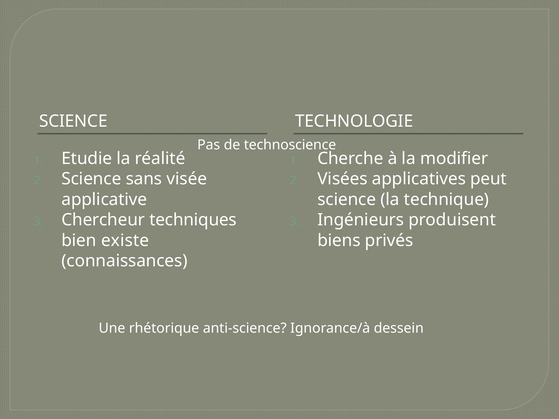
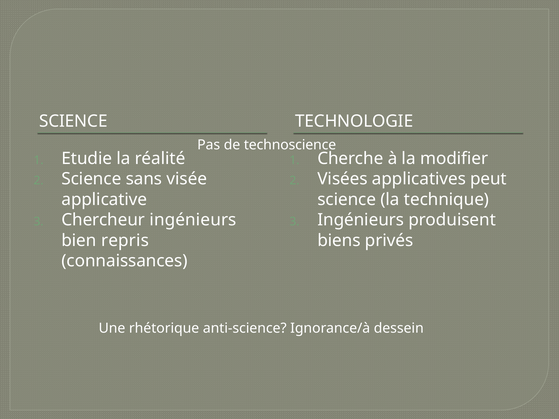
Chercheur techniques: techniques -> ingénieurs
existe: existe -> repris
